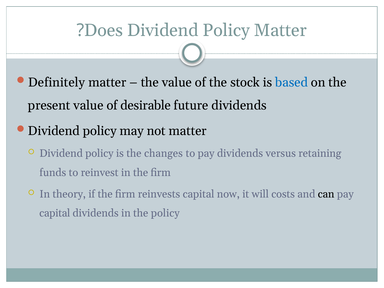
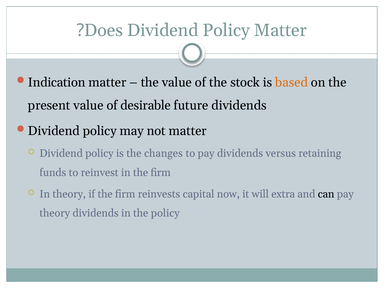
Definitely: Definitely -> Indication
based colour: blue -> orange
costs: costs -> extra
capital at (55, 213): capital -> theory
